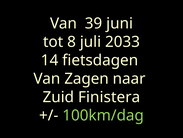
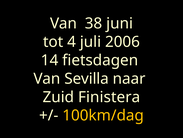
39: 39 -> 38
8: 8 -> 4
2033: 2033 -> 2006
Zagen: Zagen -> Sevilla
100km/dag colour: light green -> yellow
